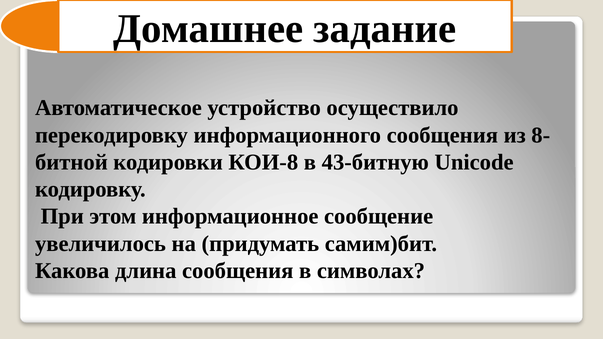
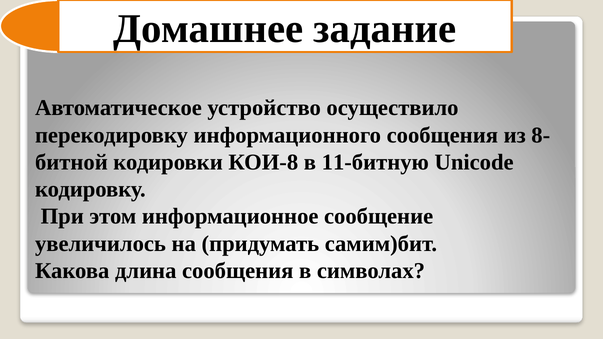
43-битную: 43-битную -> 11-битную
